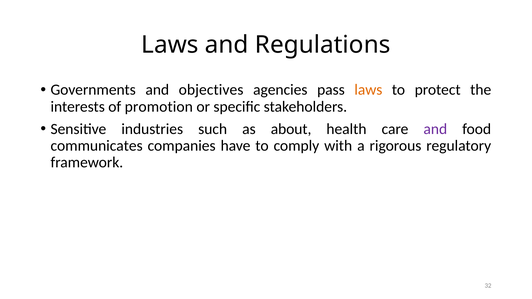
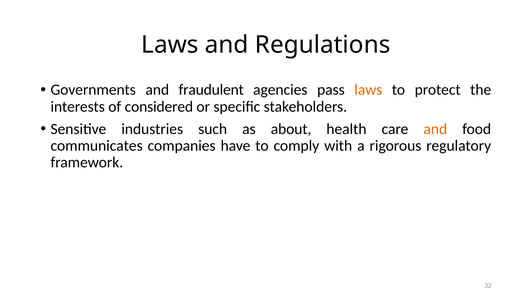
objectives: objectives -> fraudulent
promotion: promotion -> considered
and at (435, 129) colour: purple -> orange
